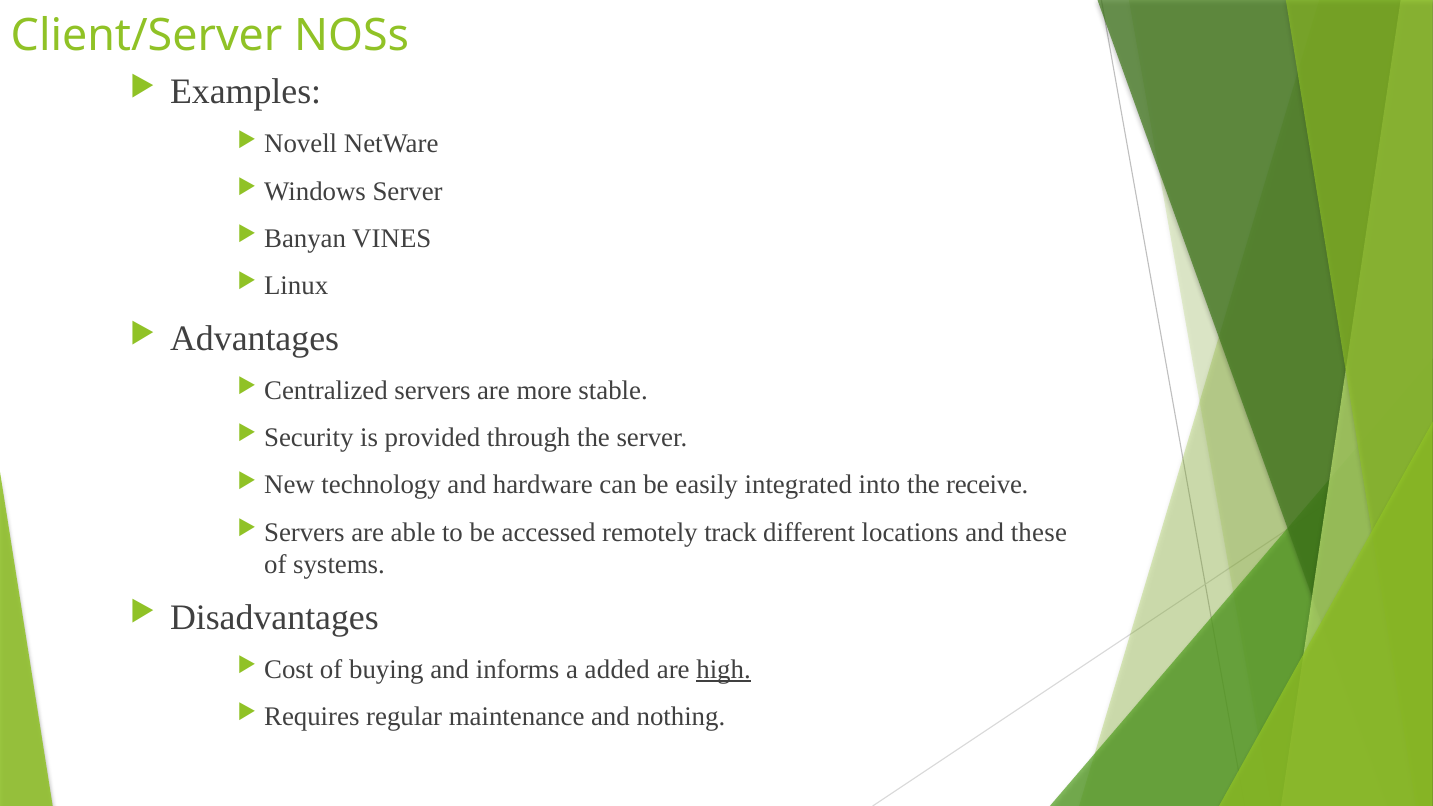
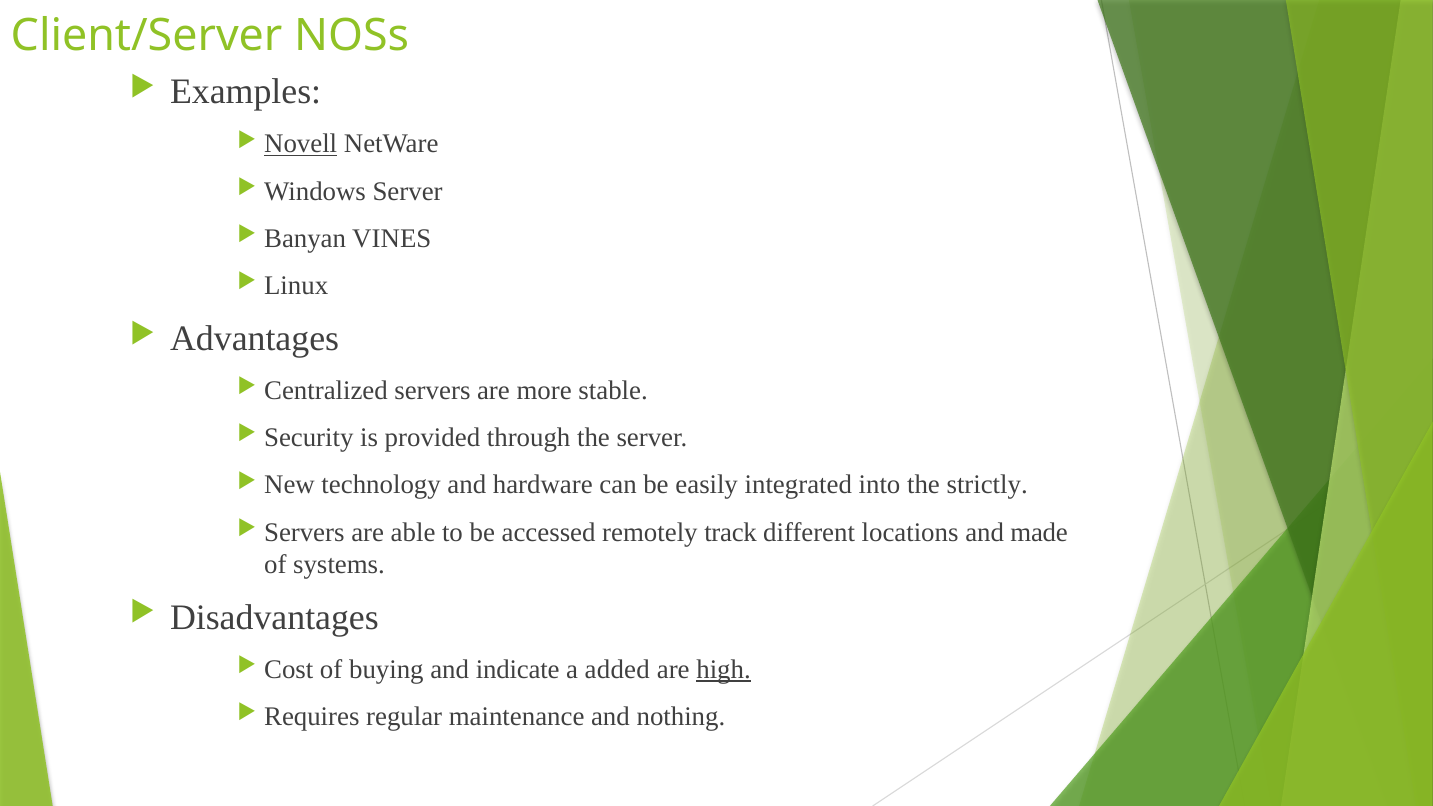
Novell underline: none -> present
receive: receive -> strictly
these: these -> made
informs: informs -> indicate
